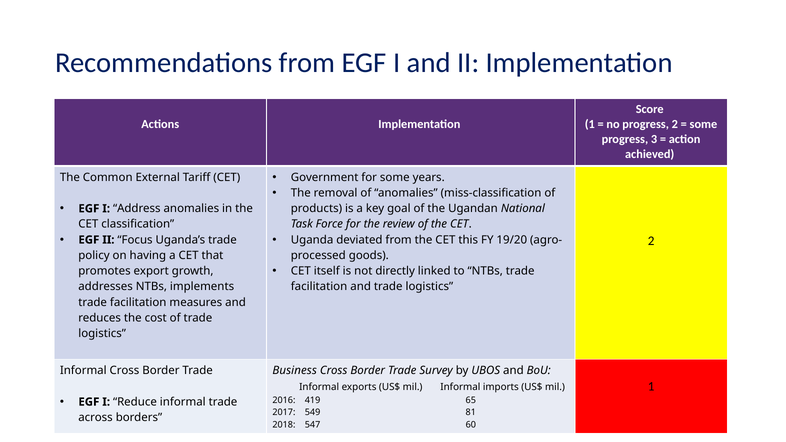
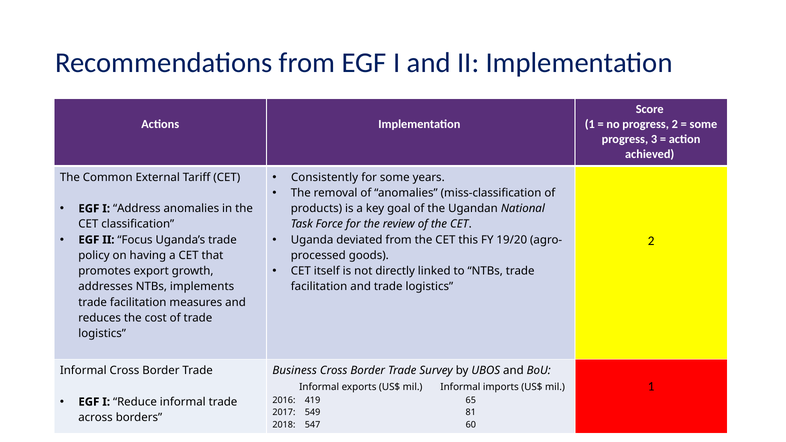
Government: Government -> Consistently
